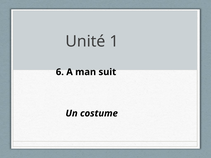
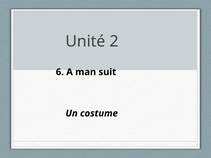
1: 1 -> 2
